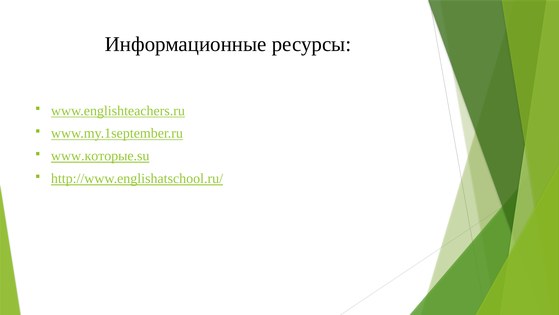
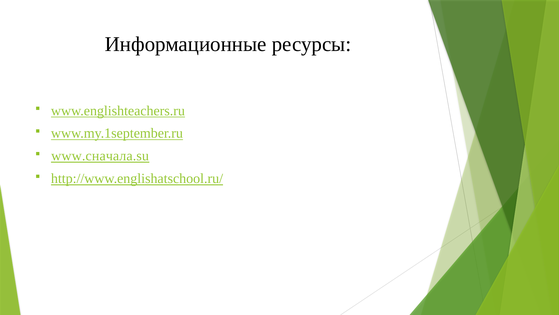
www.которые.su: www.которые.su -> www.сначала.su
